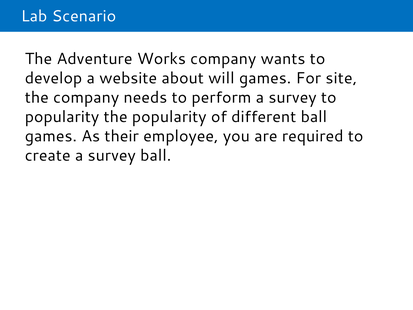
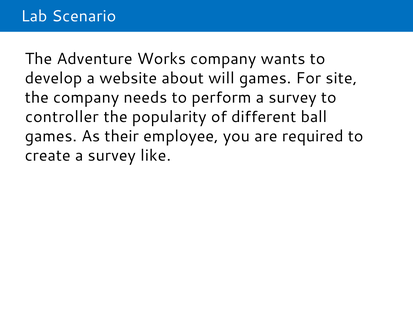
popularity at (62, 117): popularity -> controller
survey ball: ball -> like
